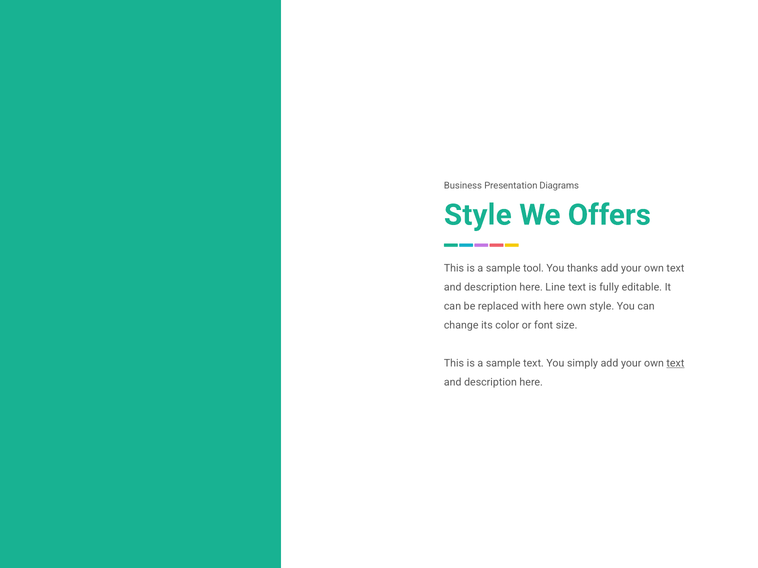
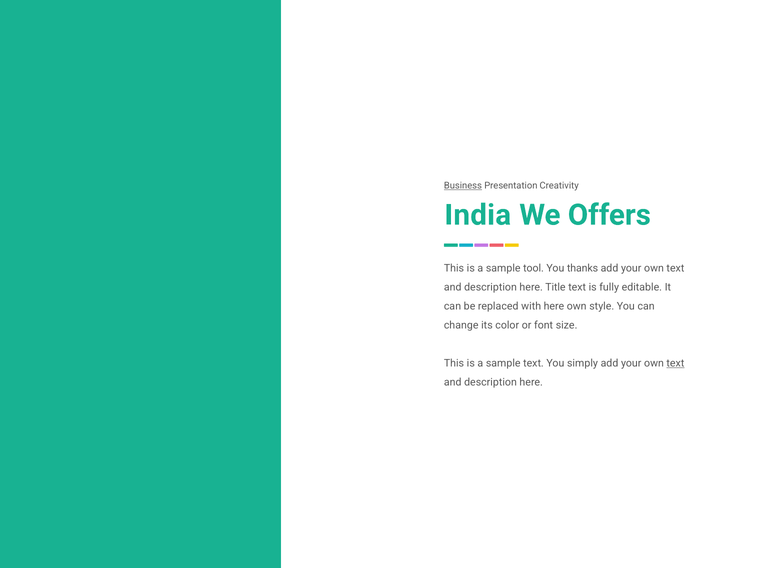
Business underline: none -> present
Diagrams: Diagrams -> Creativity
Style at (478, 215): Style -> India
Line: Line -> Title
